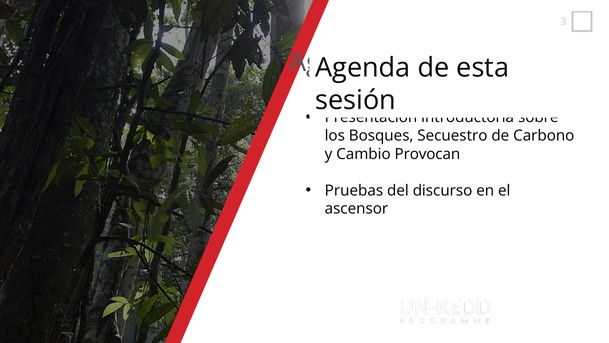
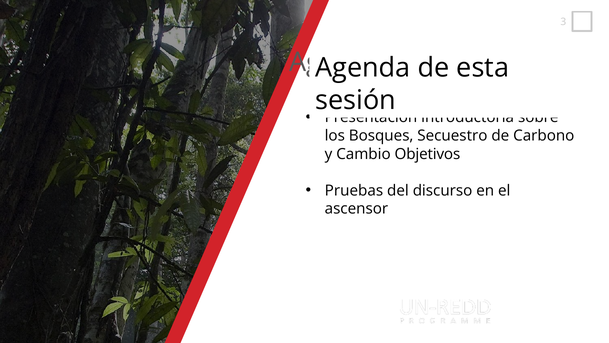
Provocan: Provocan -> Objetivos
